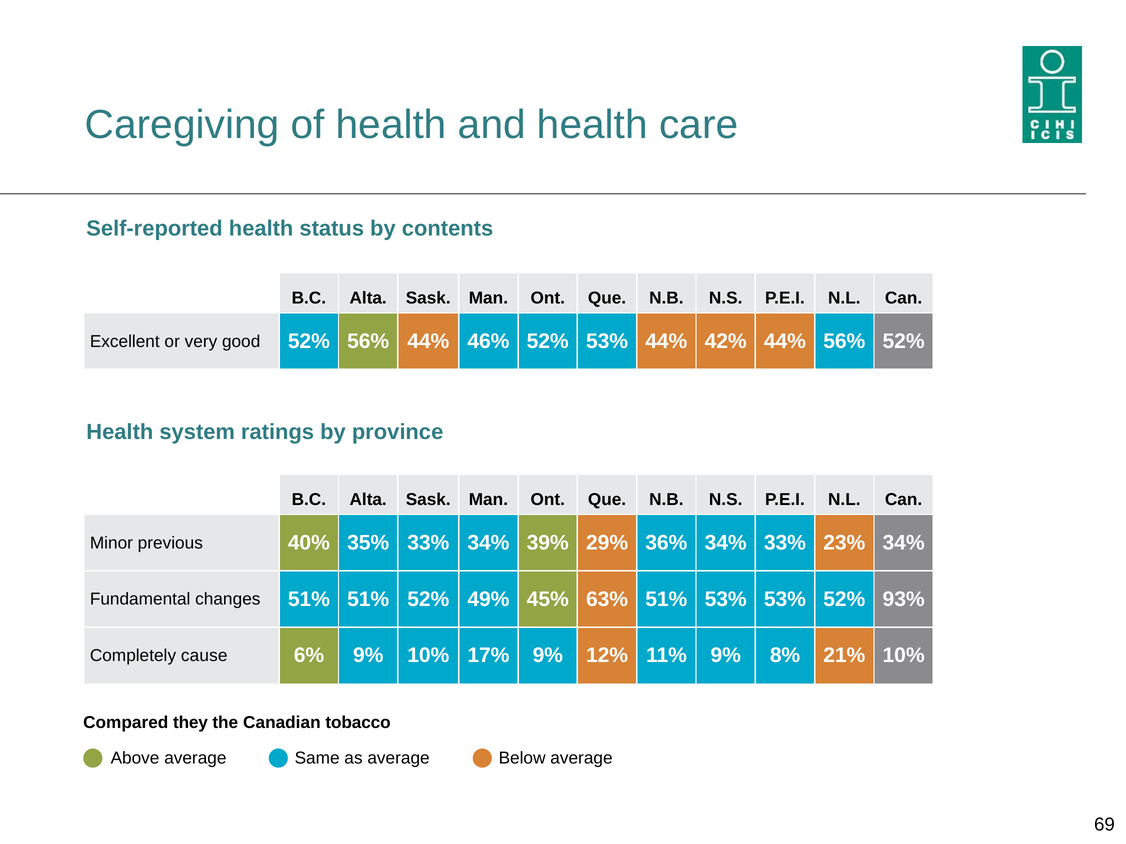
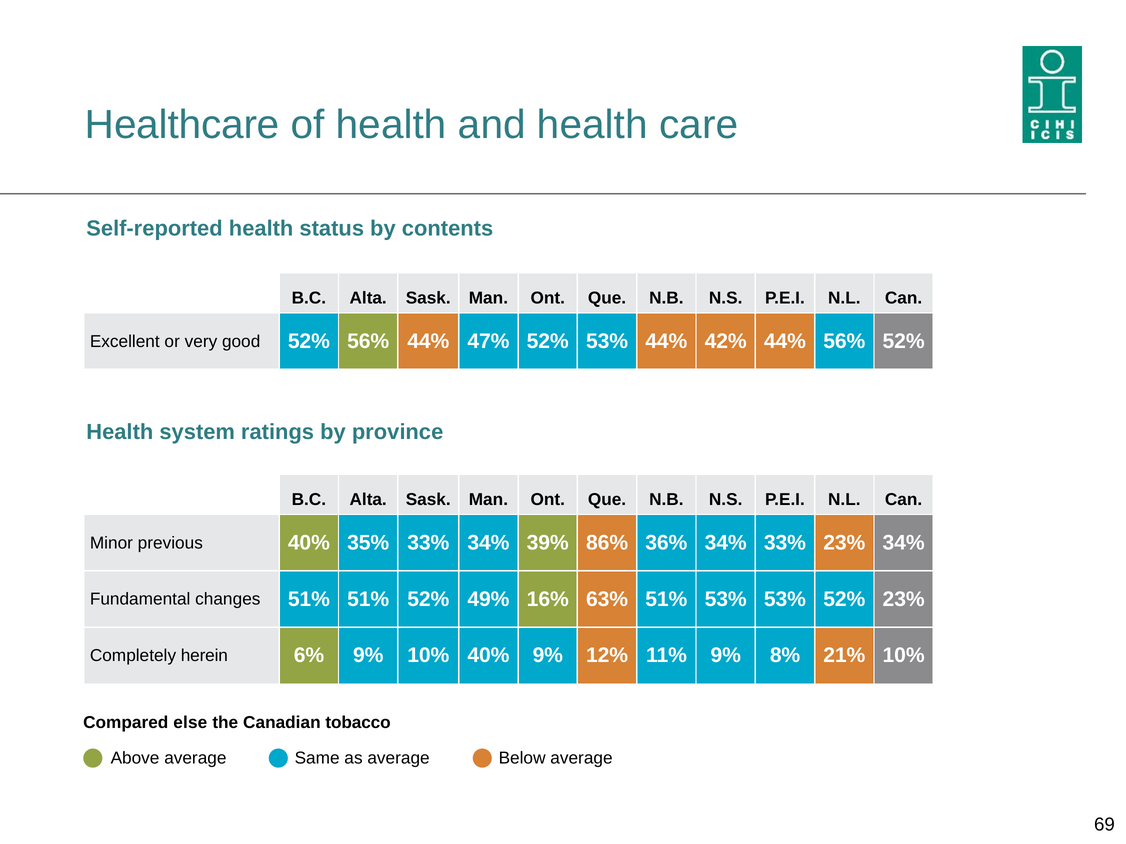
Caregiving: Caregiving -> Healthcare
46%: 46% -> 47%
29%: 29% -> 86%
45%: 45% -> 16%
52% 93%: 93% -> 23%
cause: cause -> herein
10% 17%: 17% -> 40%
they: they -> else
